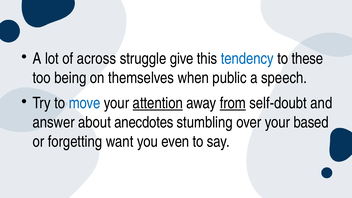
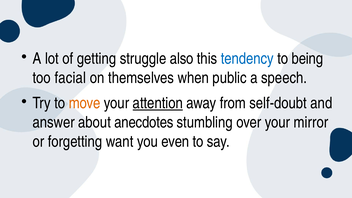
across: across -> getting
give: give -> also
these: these -> being
being: being -> facial
move colour: blue -> orange
from underline: present -> none
based: based -> mirror
